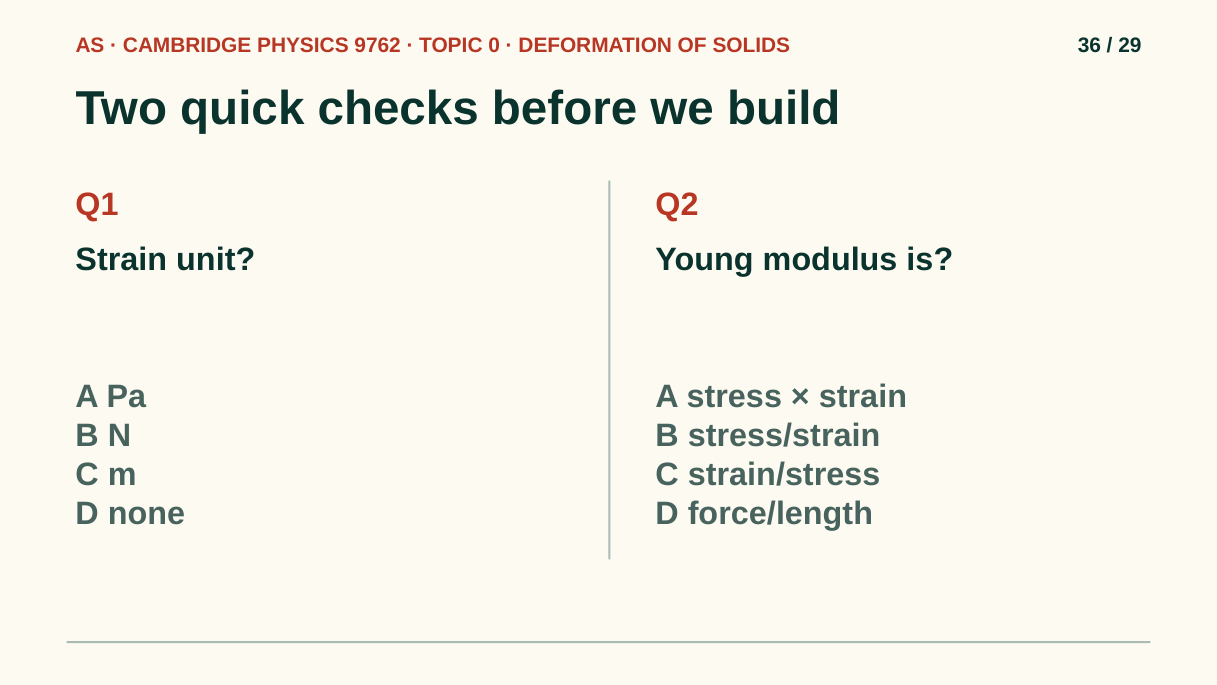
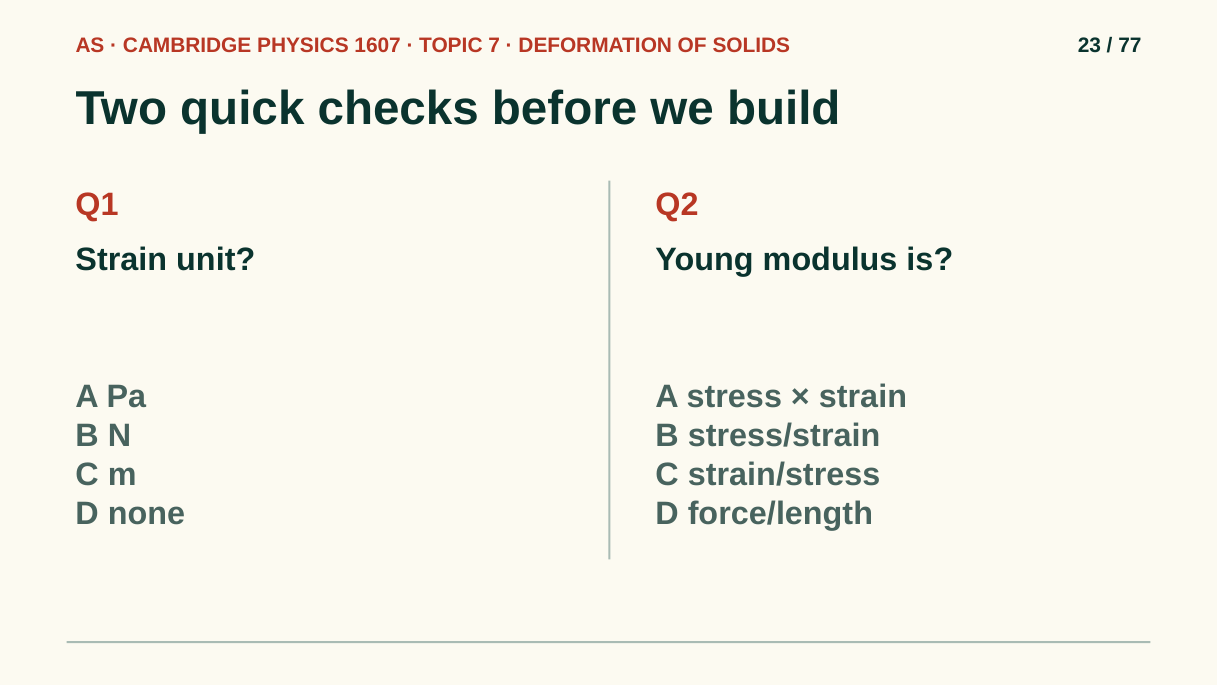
9762: 9762 -> 1607
0: 0 -> 7
36: 36 -> 23
29: 29 -> 77
